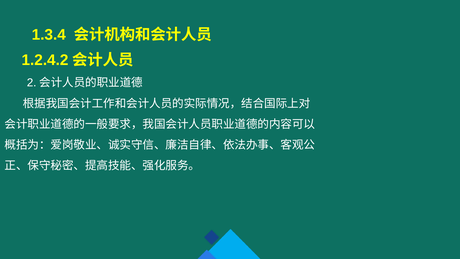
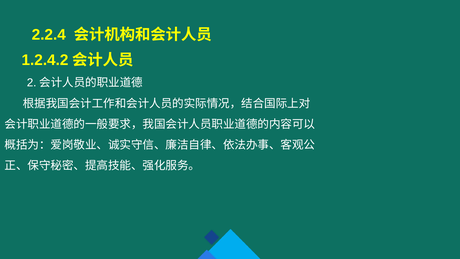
1.3.4: 1.3.4 -> 2.2.4
